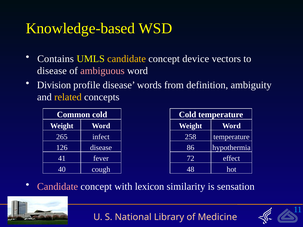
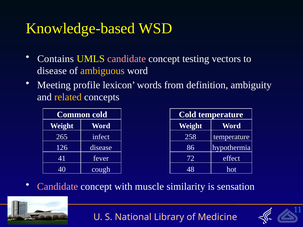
candidate at (127, 59) colour: yellow -> pink
device: device -> testing
ambiguous colour: pink -> yellow
Division: Division -> Meeting
profile disease: disease -> lexicon
lexicon: lexicon -> muscle
